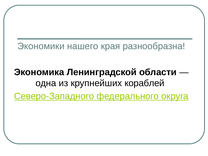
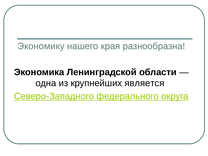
Экономики: Экономики -> Экономику
кораблей: кораблей -> является
